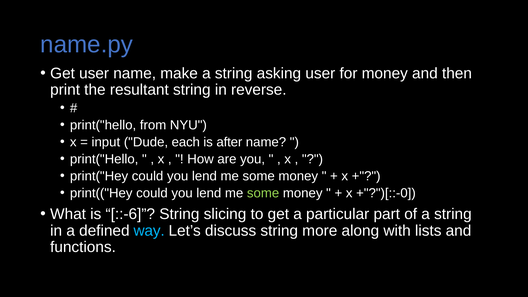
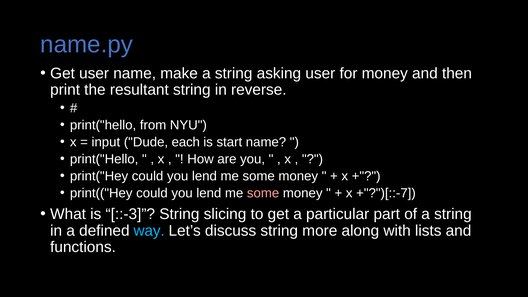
after: after -> start
some at (263, 193) colour: light green -> pink
+"?")[::-0: +"?")[::-0 -> +"?")[::-7
::-6: ::-6 -> ::-3
